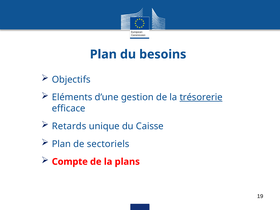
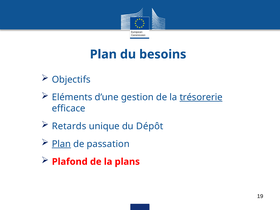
Caisse: Caisse -> Dépôt
Plan at (61, 144) underline: none -> present
sectoriels: sectoriels -> passation
Compte: Compte -> Plafond
